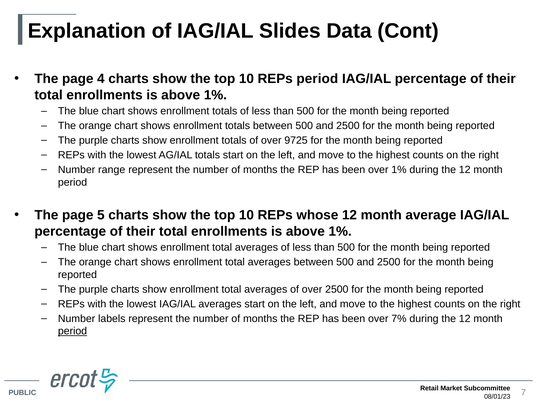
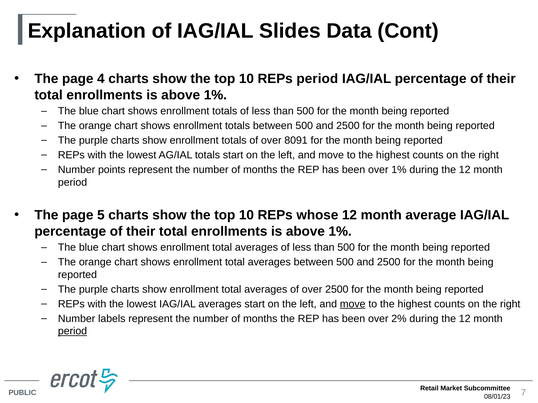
9725: 9725 -> 8091
range: range -> points
move at (353, 304) underline: none -> present
7%: 7% -> 2%
